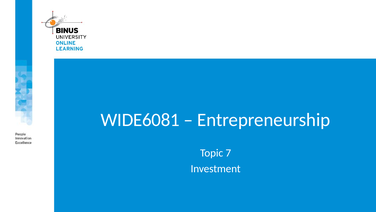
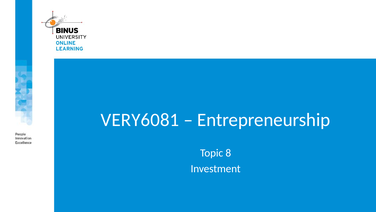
WIDE6081: WIDE6081 -> VERY6081
7: 7 -> 8
